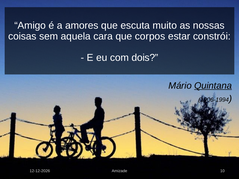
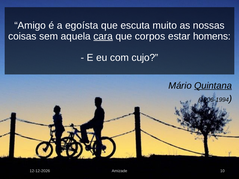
amores: amores -> egoísta
cara underline: none -> present
constrói: constrói -> homens
dois: dois -> cujo
